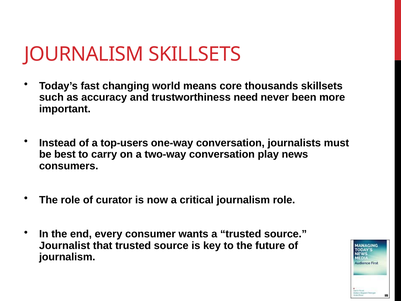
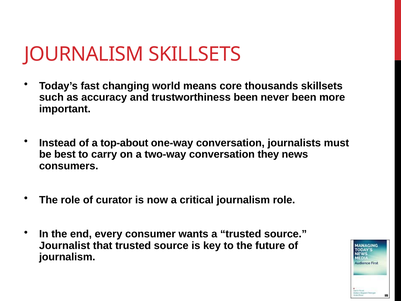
trustworthiness need: need -> been
top-users: top-users -> top-about
play: play -> they
